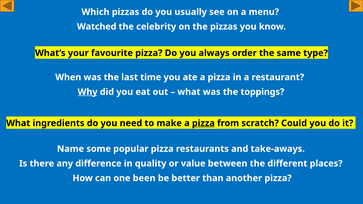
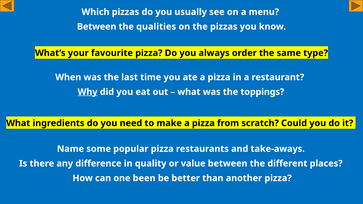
Watched at (97, 27): Watched -> Between
celebrity: celebrity -> qualities
pizza at (203, 123) underline: present -> none
